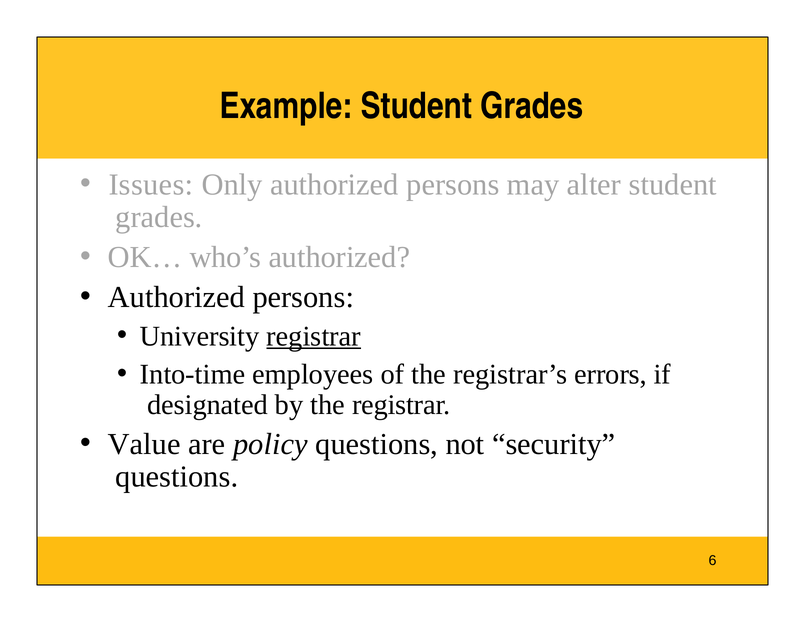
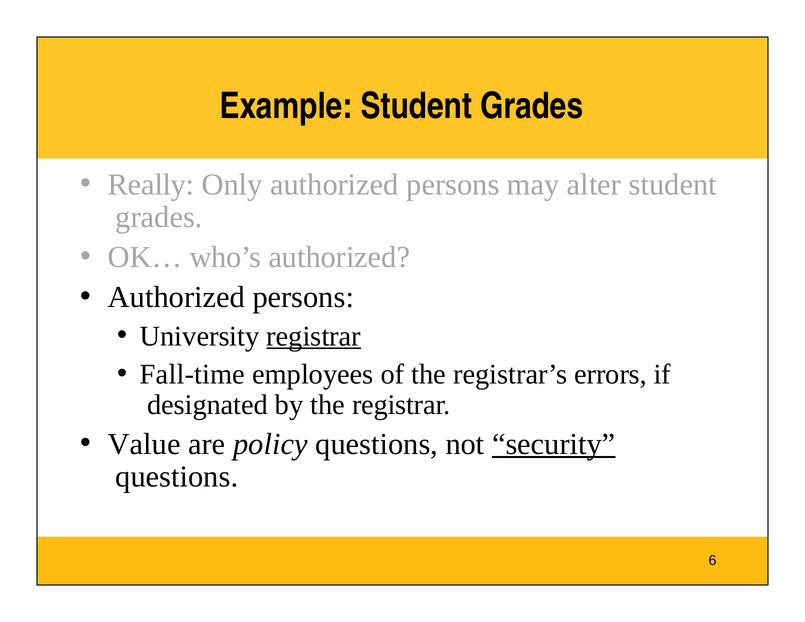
Issues: Issues -> Really
Into-time: Into-time -> Fall-time
security underline: none -> present
